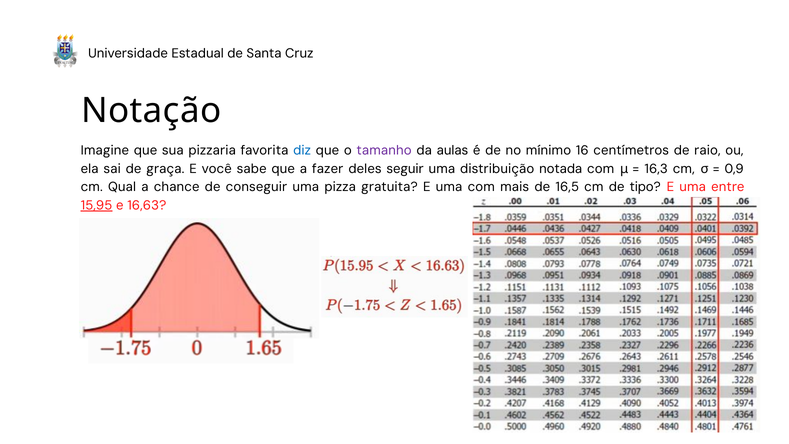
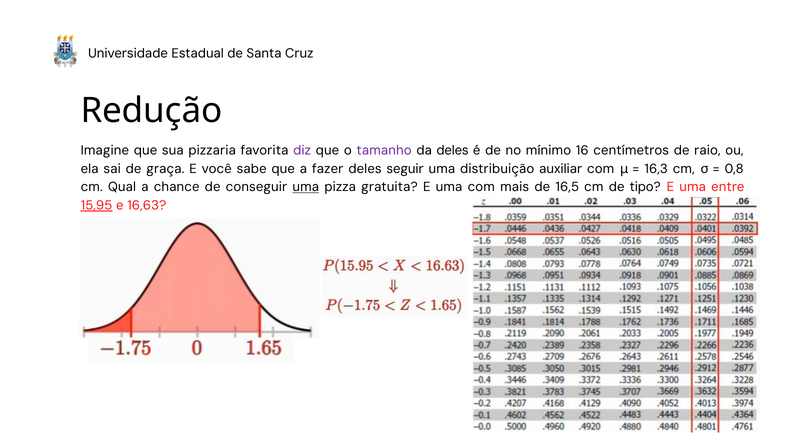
Notação: Notação -> Redução
diz colour: blue -> purple
da aulas: aulas -> deles
notada: notada -> auxiliar
0,9: 0,9 -> 0,8
uma at (306, 187) underline: none -> present
